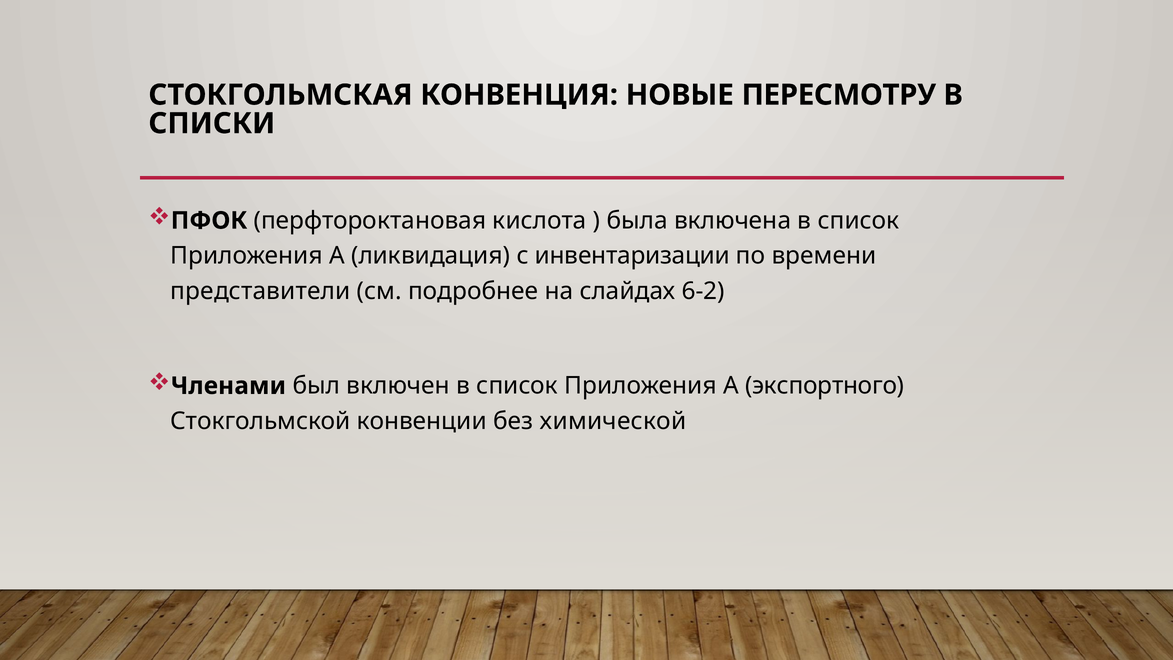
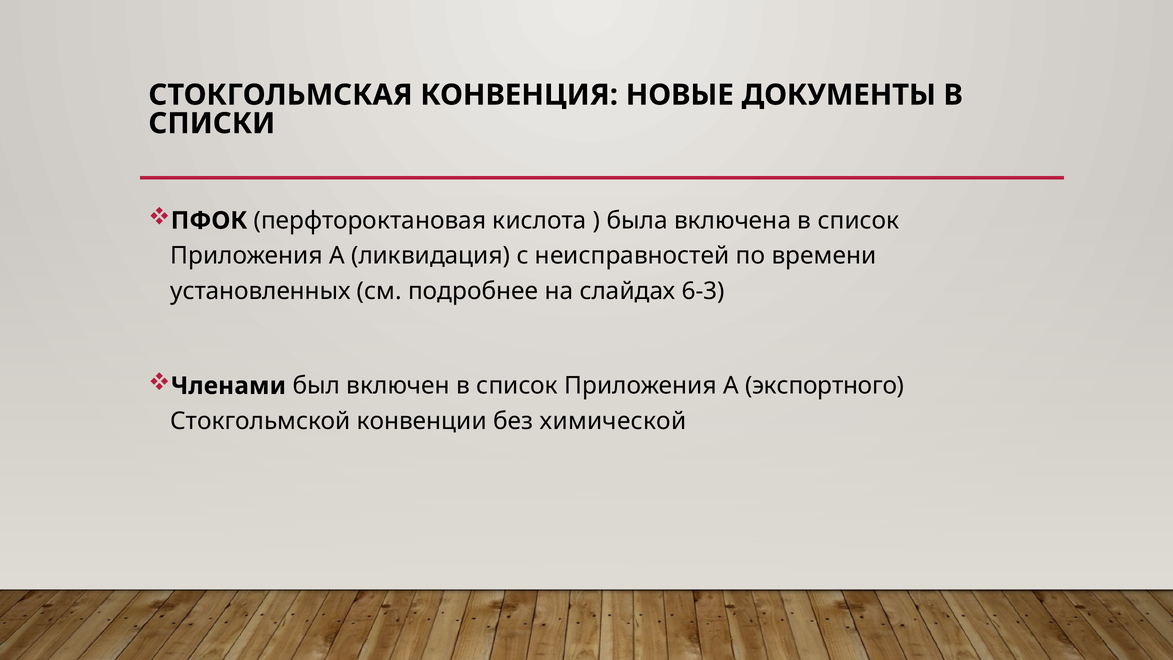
ПЕРЕСМОТРУ: ПЕРЕСМОТРУ -> ДОКУМЕНТЫ
инвентаризации: инвентаризации -> неисправностей
представители: представители -> установленных
6-2: 6-2 -> 6-3
